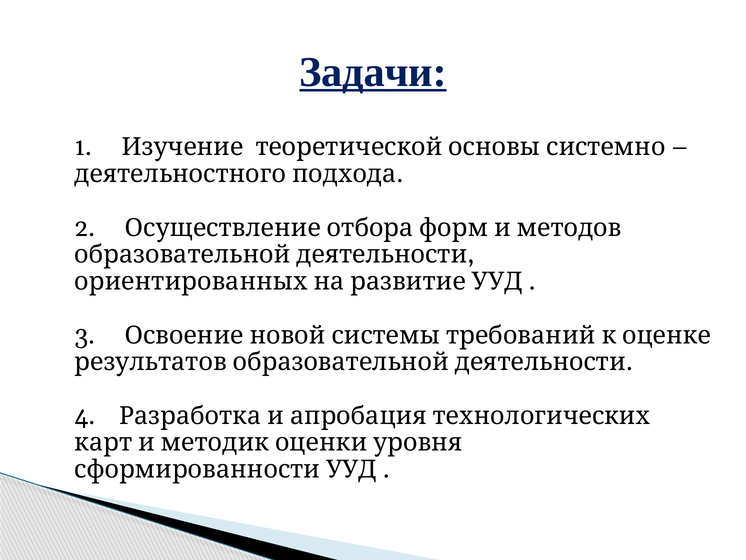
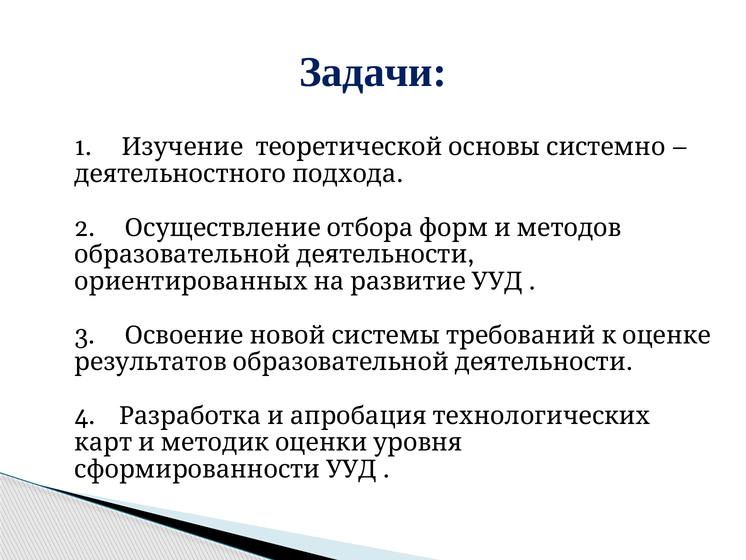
Задачи underline: present -> none
